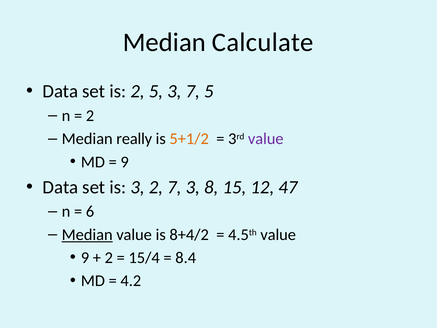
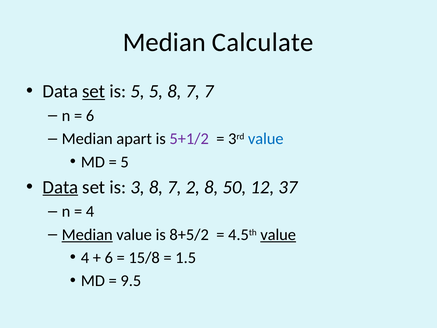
set at (94, 91) underline: none -> present
is 2: 2 -> 5
5 3: 3 -> 8
7 5: 5 -> 7
2 at (90, 116): 2 -> 6
really: really -> apart
5+1/2 colour: orange -> purple
value at (266, 139) colour: purple -> blue
9 at (125, 162): 9 -> 5
Data at (60, 187) underline: none -> present
3 2: 2 -> 8
7 3: 3 -> 2
15: 15 -> 50
47: 47 -> 37
6 at (90, 211): 6 -> 4
8+4/2: 8+4/2 -> 8+5/2
value at (278, 234) underline: none -> present
9 at (85, 258): 9 -> 4
2 at (109, 258): 2 -> 6
15/4: 15/4 -> 15/8
8.4: 8.4 -> 1.5
4.2: 4.2 -> 9.5
